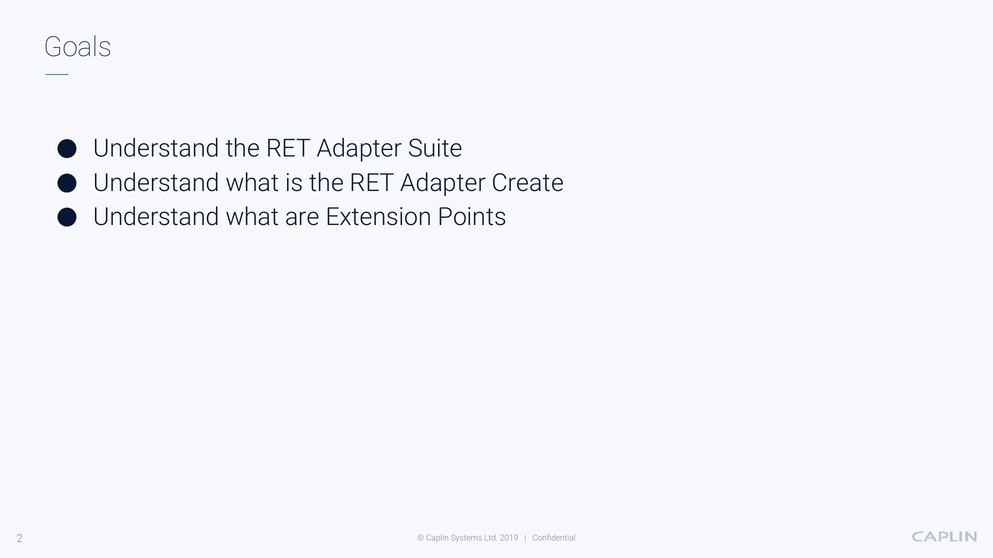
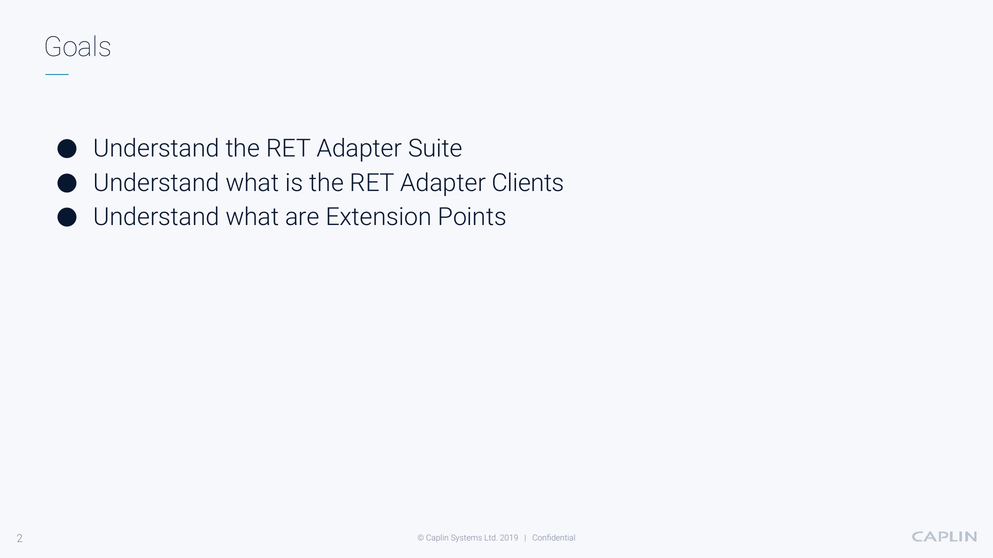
Create: Create -> Clients
